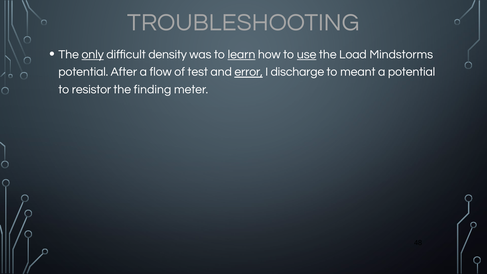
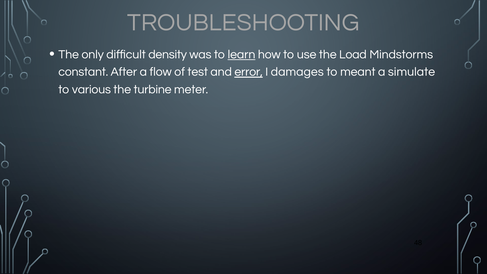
only underline: present -> none
use underline: present -> none
potential at (83, 72): potential -> constant
discharge: discharge -> damages
a potential: potential -> simulate
resistor: resistor -> various
finding: finding -> turbine
